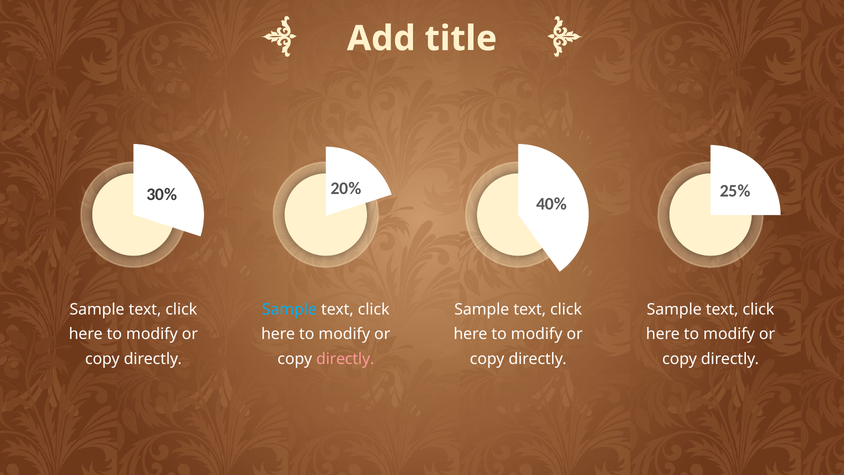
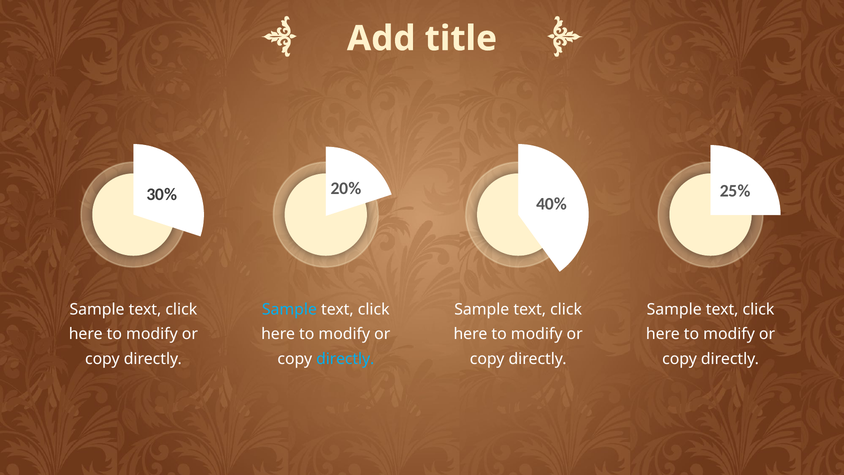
directly at (345, 359) colour: pink -> light blue
